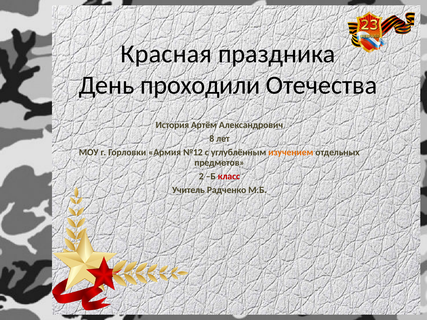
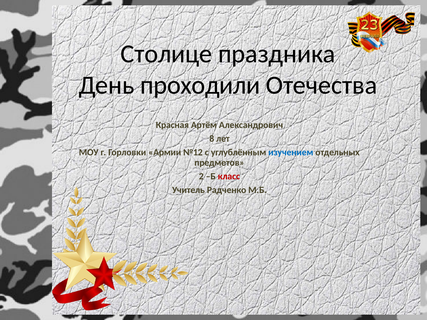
Красная: Красная -> Столице
История: История -> Красная
Армия: Армия -> Армии
изучением colour: orange -> blue
